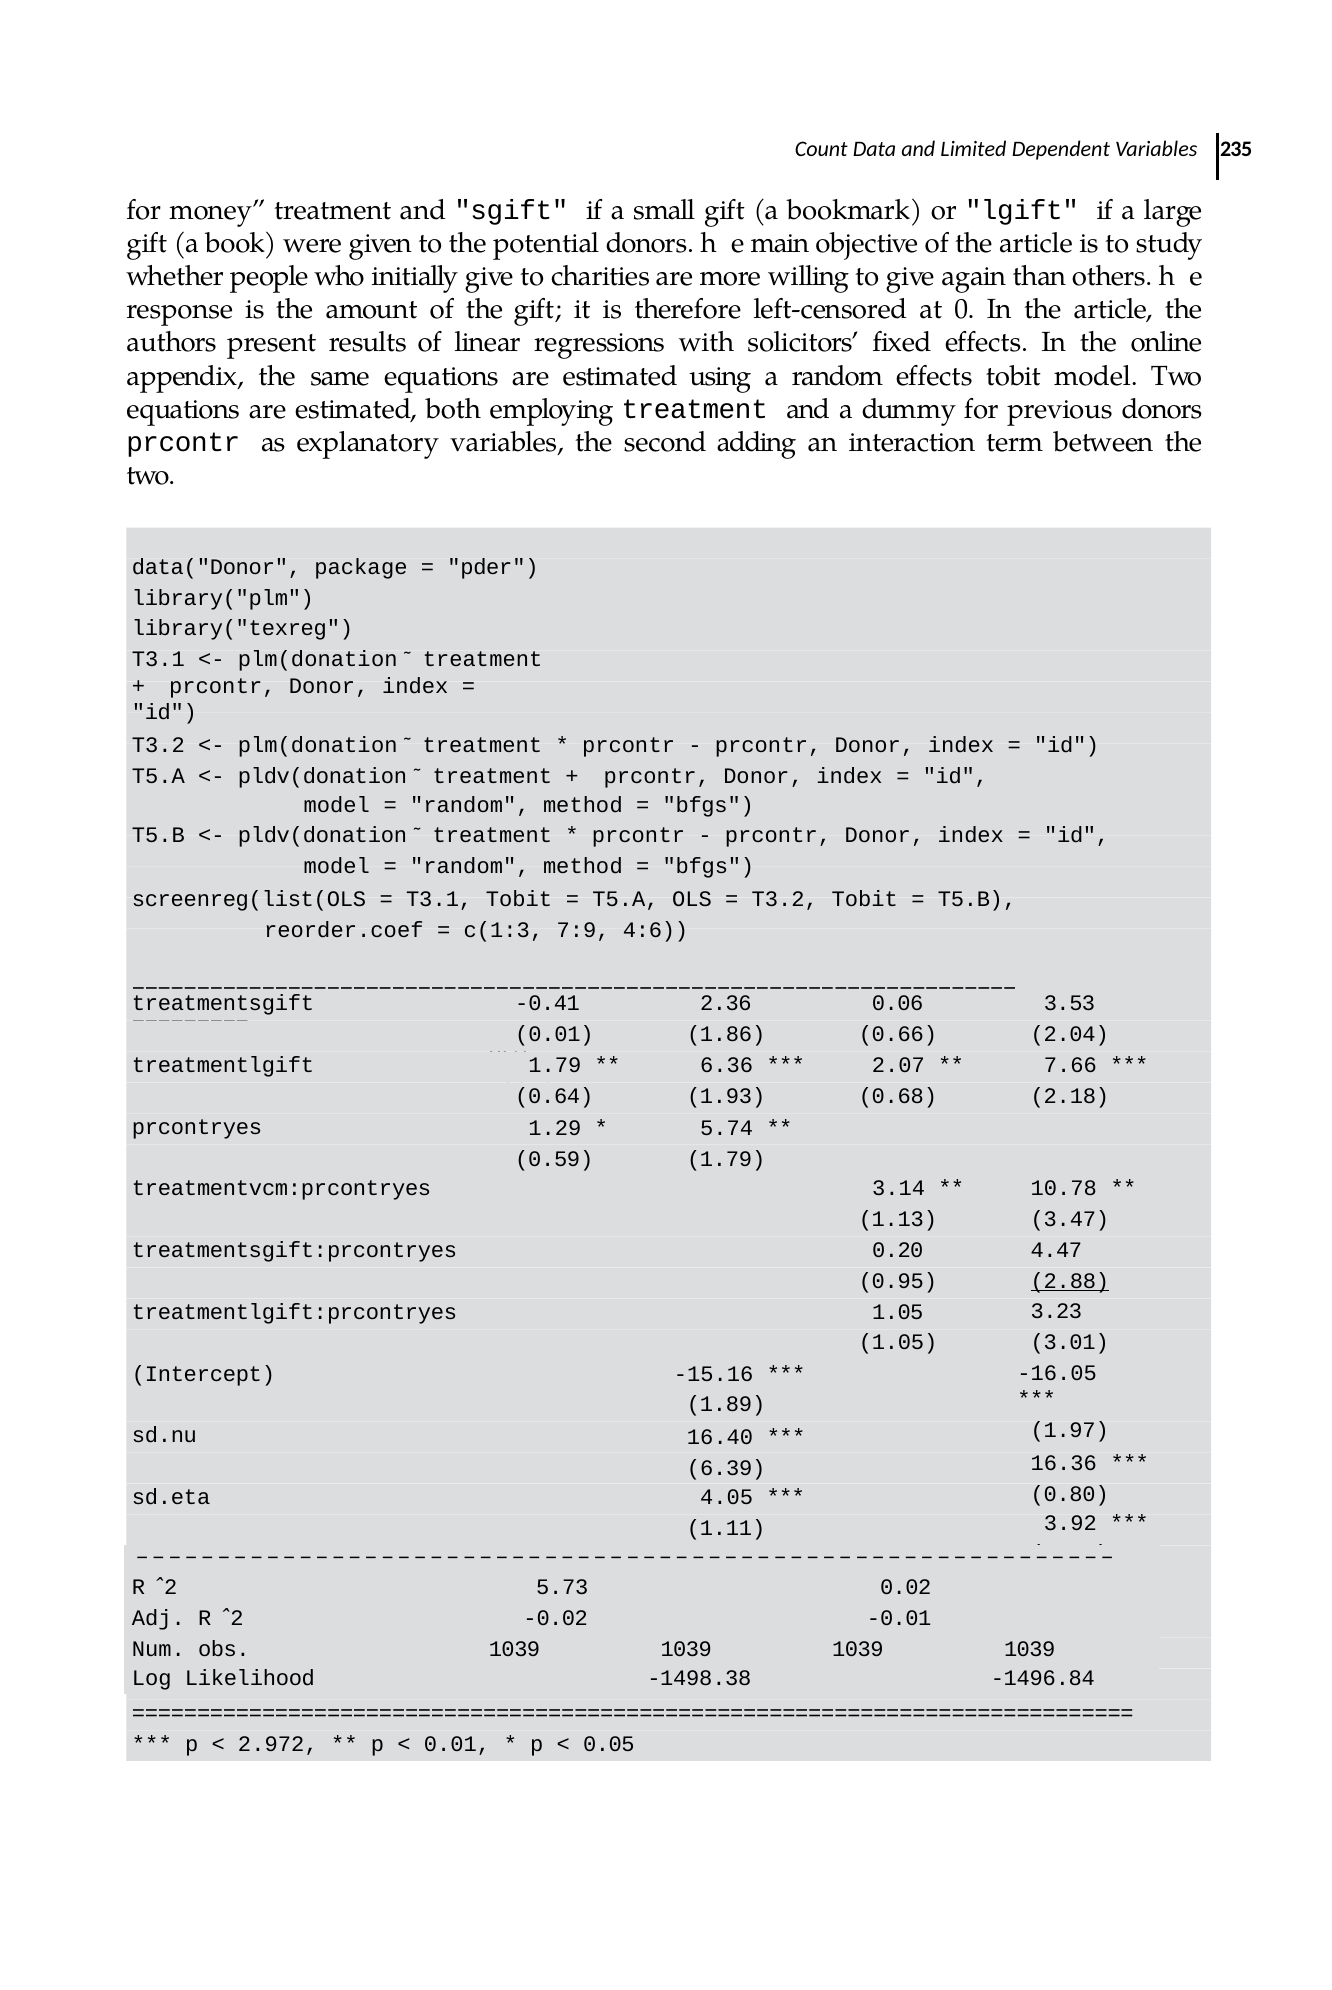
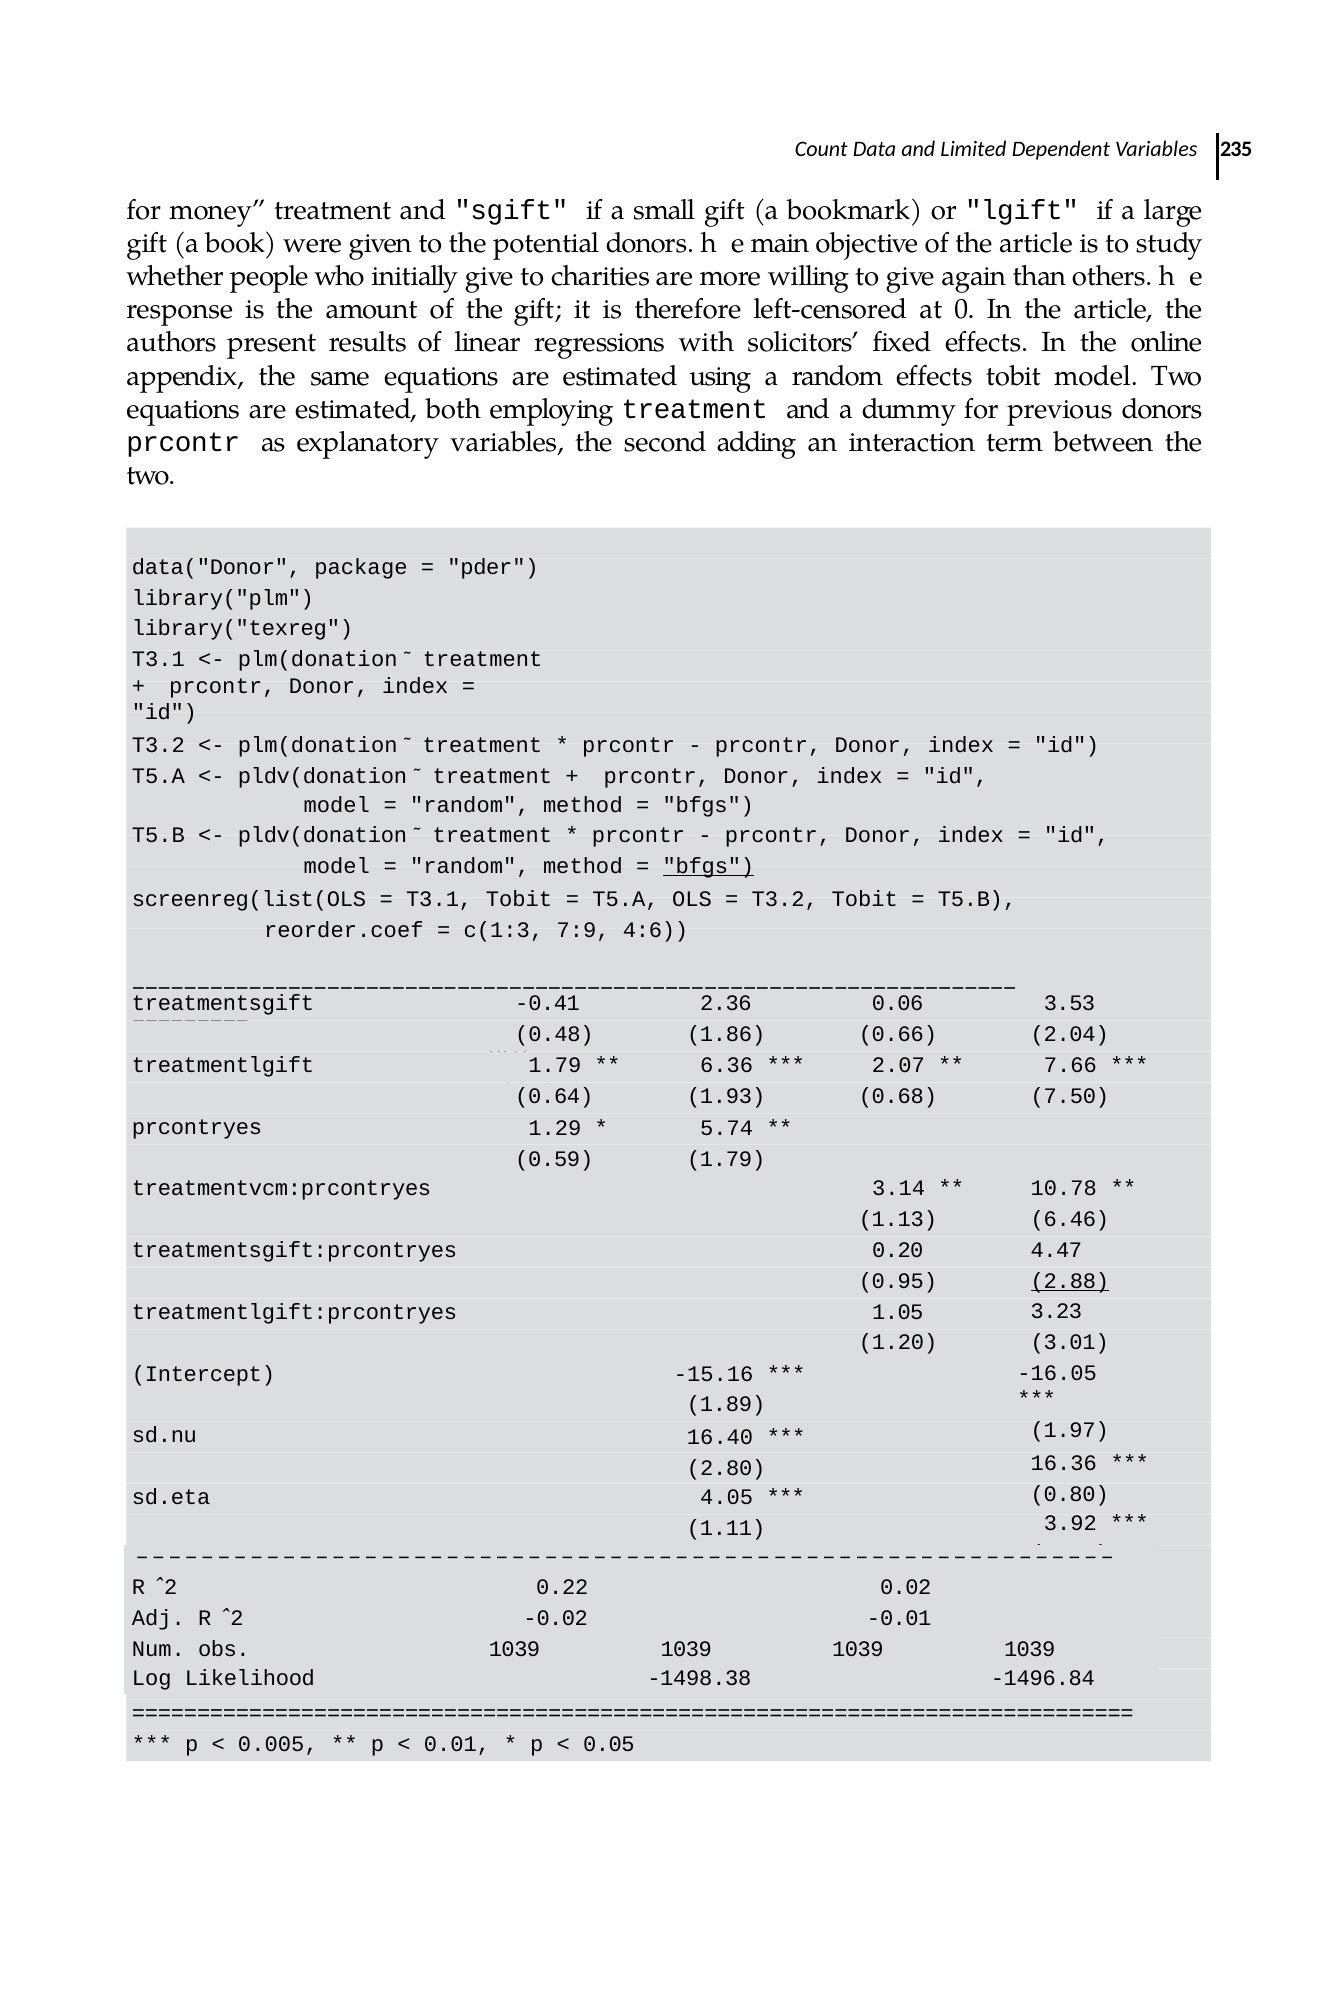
bfgs at (708, 866) underline: none -> present
0.01 at (554, 1034): 0.01 -> 0.48
2.18: 2.18 -> 7.50
3.47: 3.47 -> 6.46
1.05 at (898, 1342): 1.05 -> 1.20
6.39: 6.39 -> 2.80
5.73: 5.73 -> 0.22
2.972: 2.972 -> 0.005
